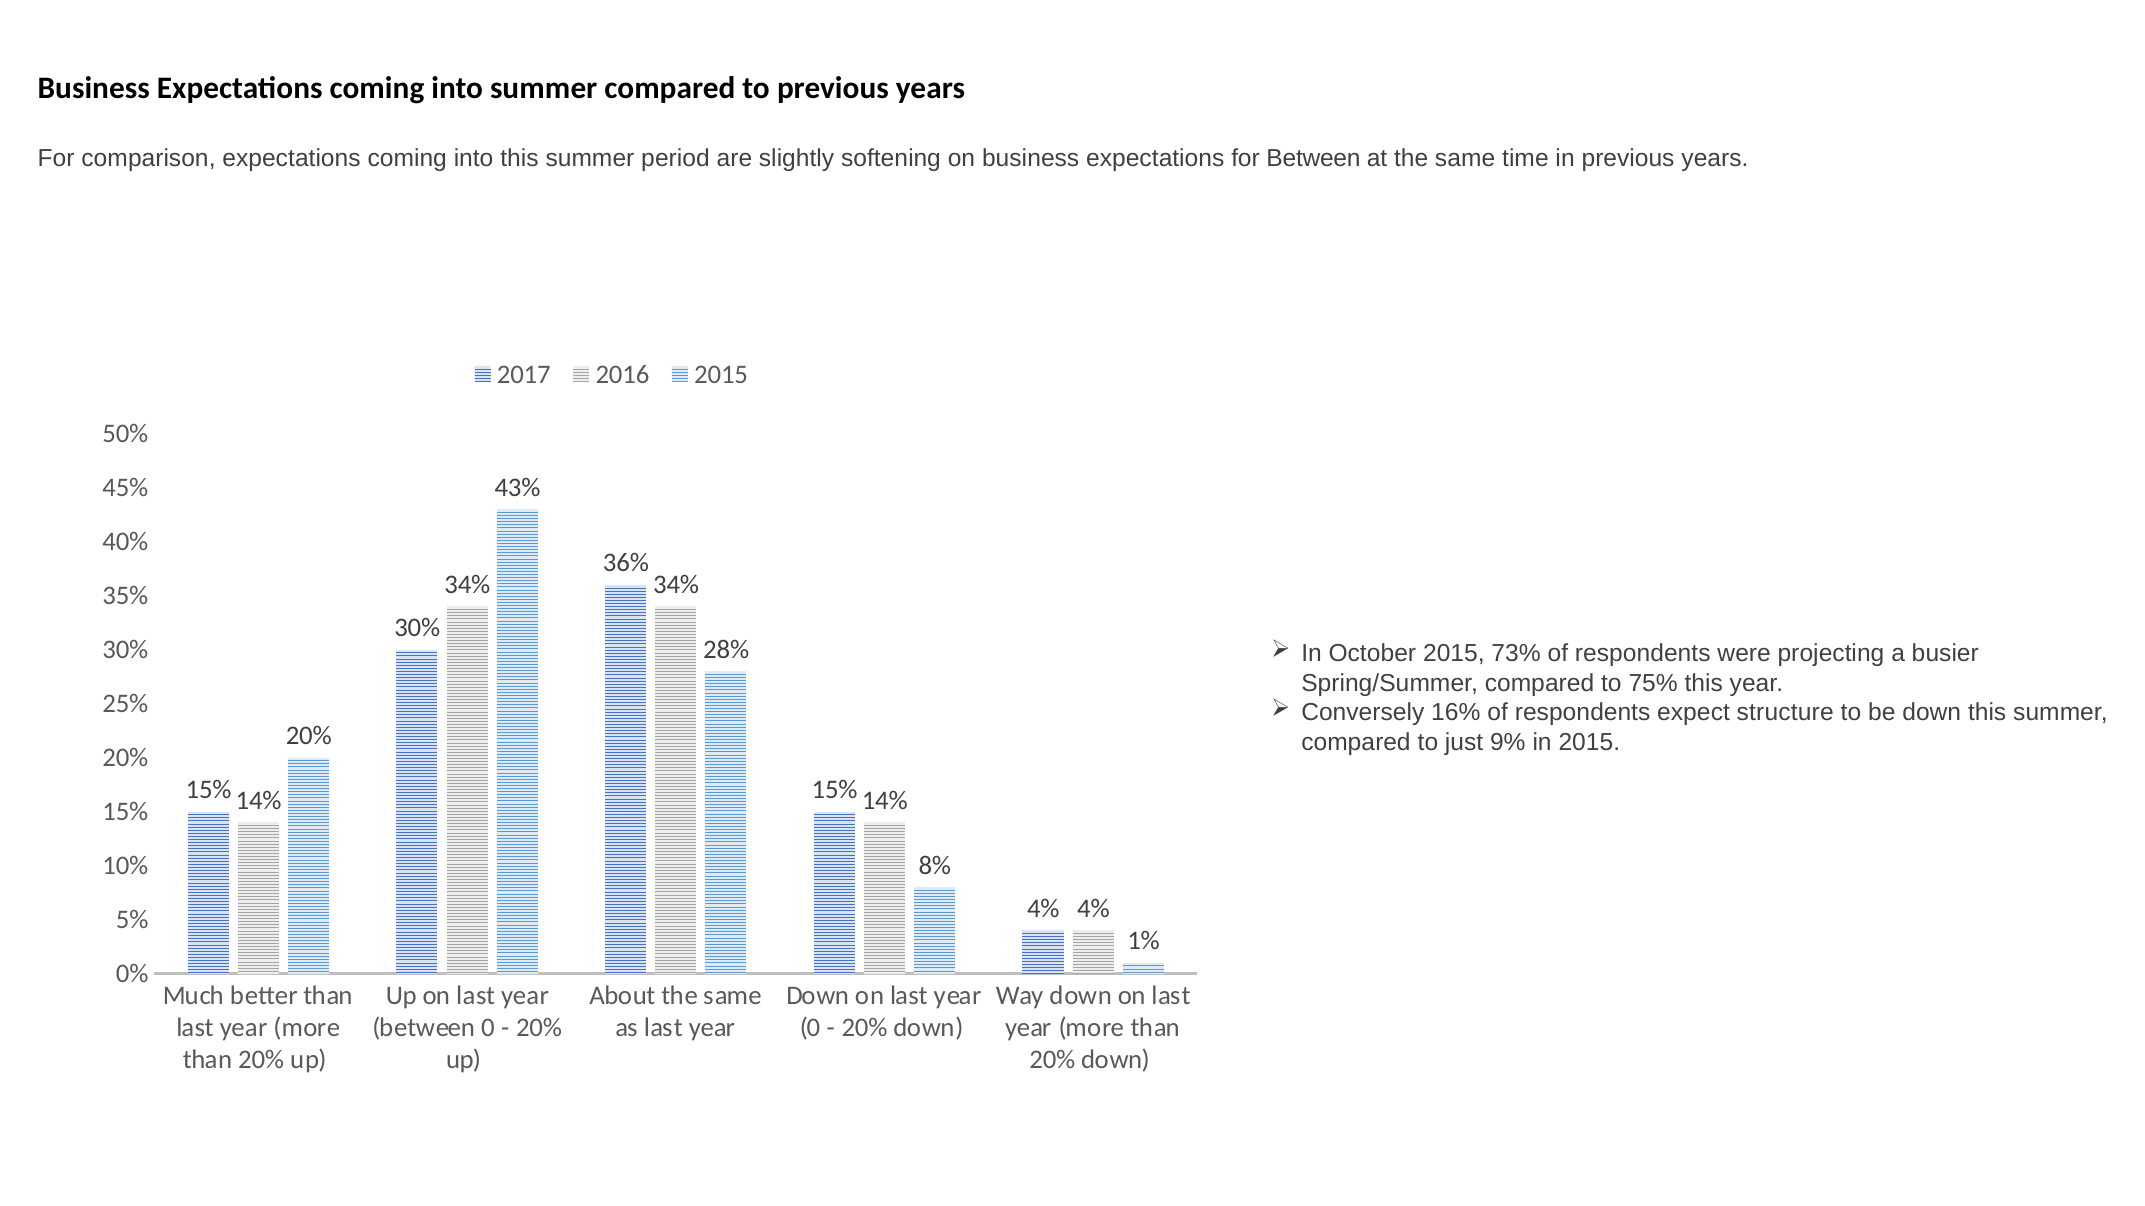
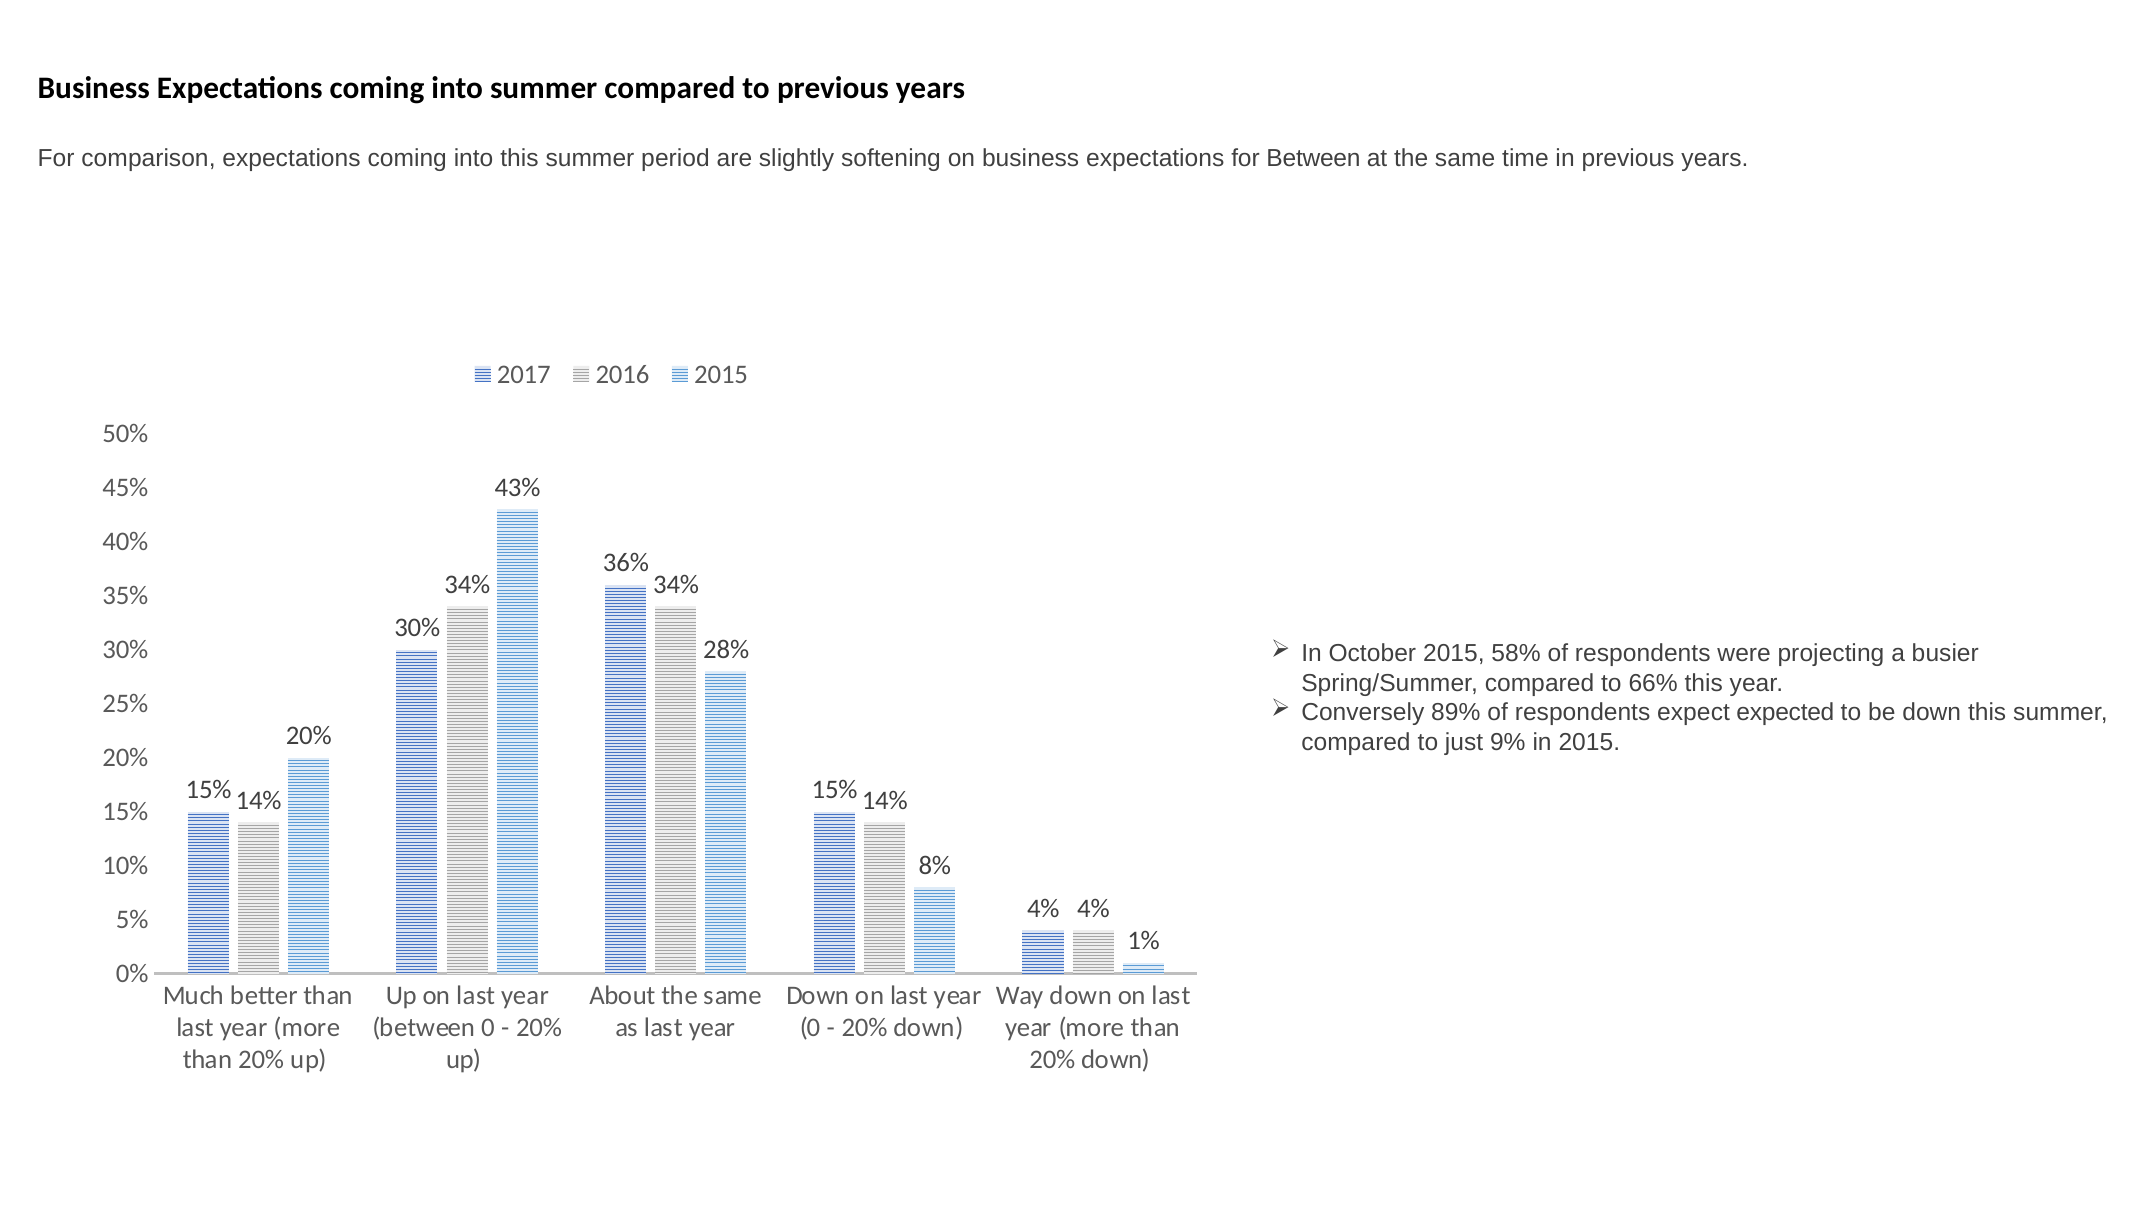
73%: 73% -> 58%
75%: 75% -> 66%
16%: 16% -> 89%
structure: structure -> expected
